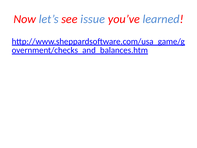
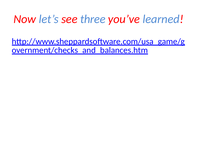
issue: issue -> three
